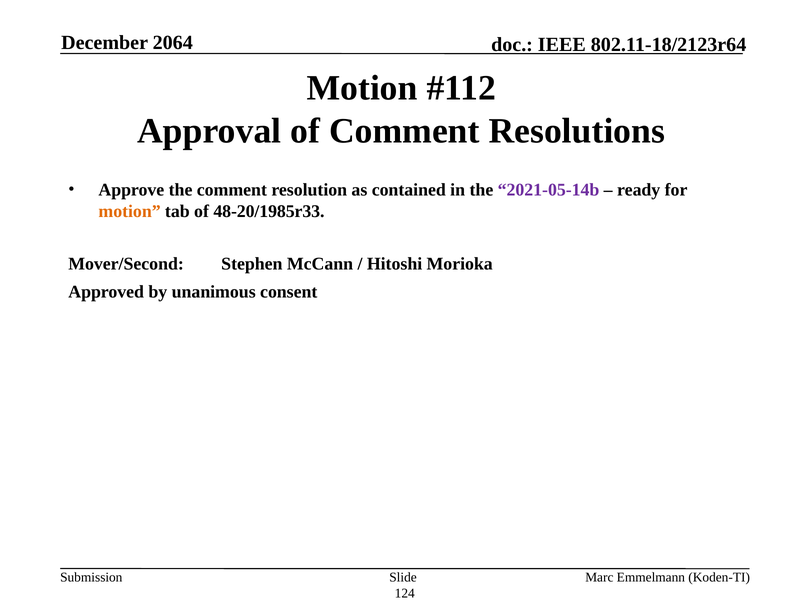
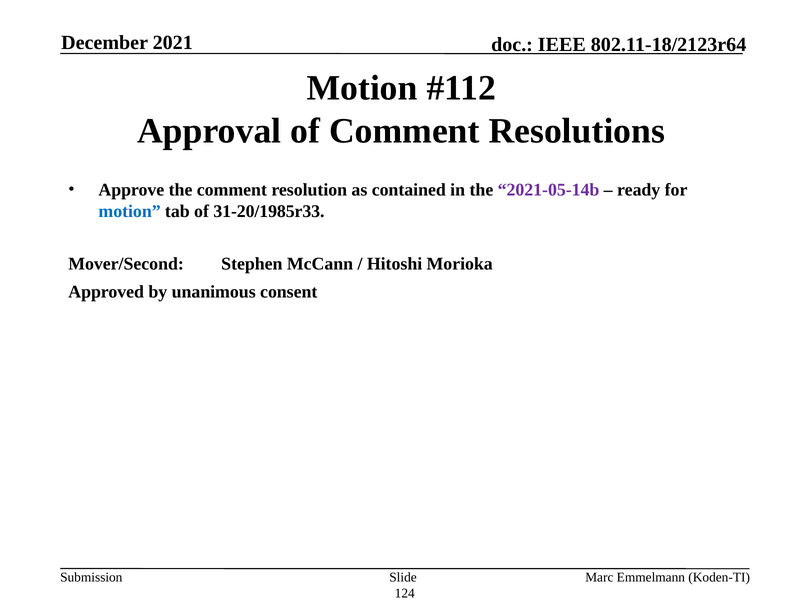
2064: 2064 -> 2021
motion at (130, 211) colour: orange -> blue
48-20/1985r33: 48-20/1985r33 -> 31-20/1985r33
